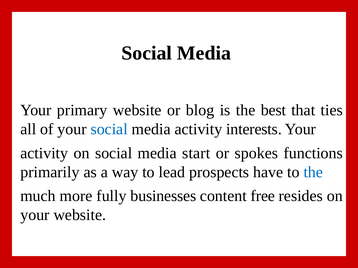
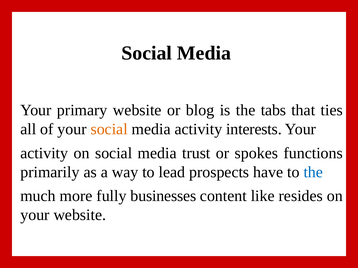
best: best -> tabs
social at (109, 129) colour: blue -> orange
start: start -> trust
free: free -> like
